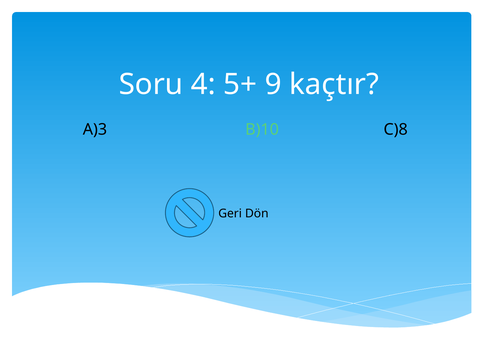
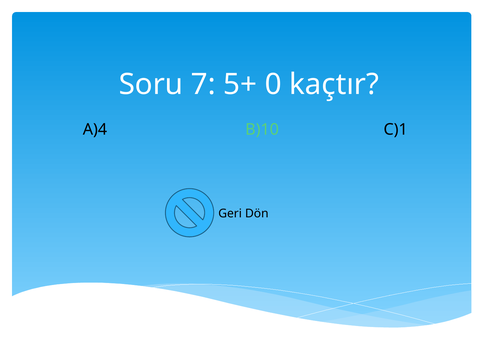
4: 4 -> 7
9: 9 -> 0
A)3: A)3 -> A)4
C)8: C)8 -> C)1
